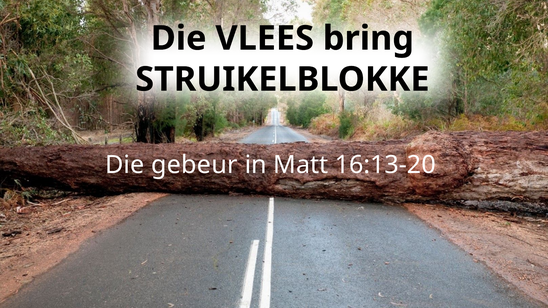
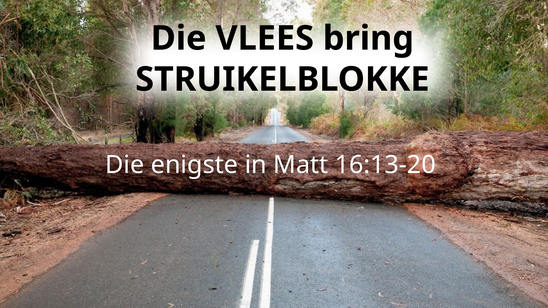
gebeur: gebeur -> enigste
